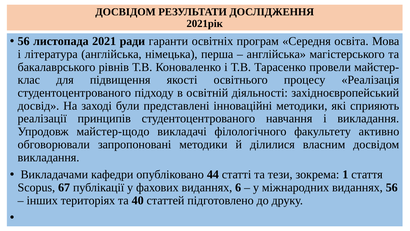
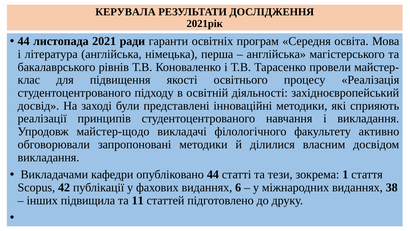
ДОСВІДОМ at (126, 12): ДОСВІДОМ -> КЕРУВАЛА
56 at (24, 41): 56 -> 44
67: 67 -> 42
виданнях 56: 56 -> 38
територіях: територіях -> підвищила
40: 40 -> 11
